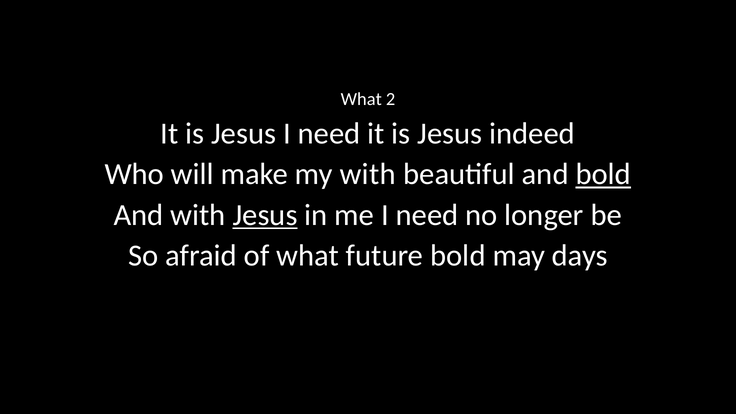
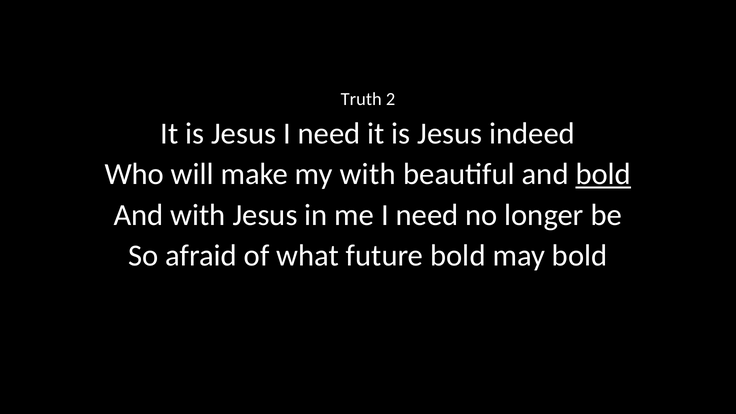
What at (361, 99): What -> Truth
Jesus at (265, 215) underline: present -> none
may days: days -> bold
